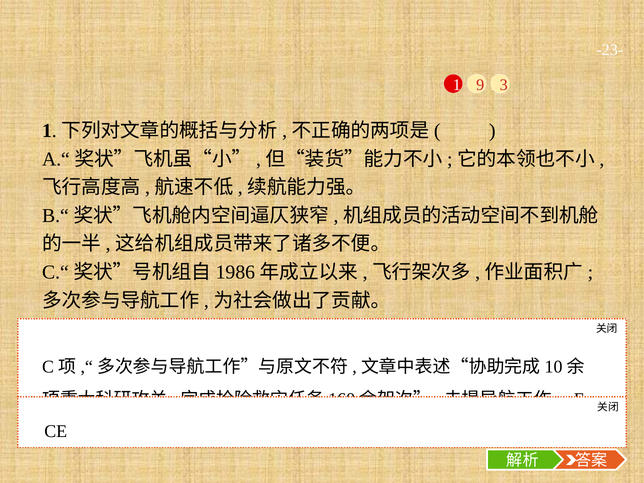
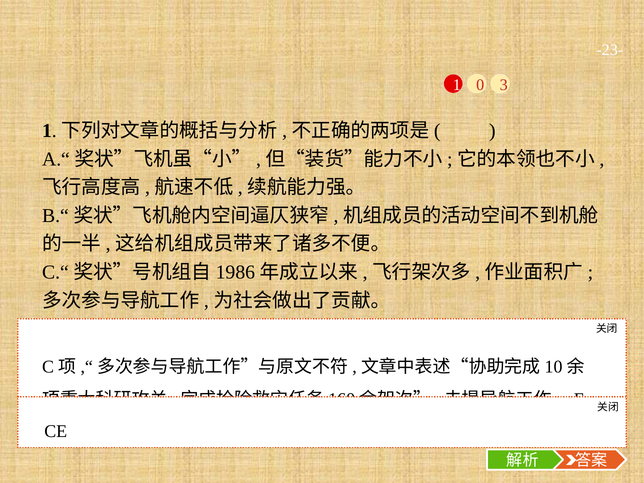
9: 9 -> 0
